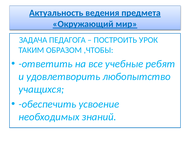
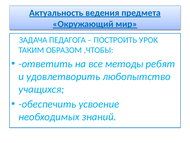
учебные: учебные -> методы
